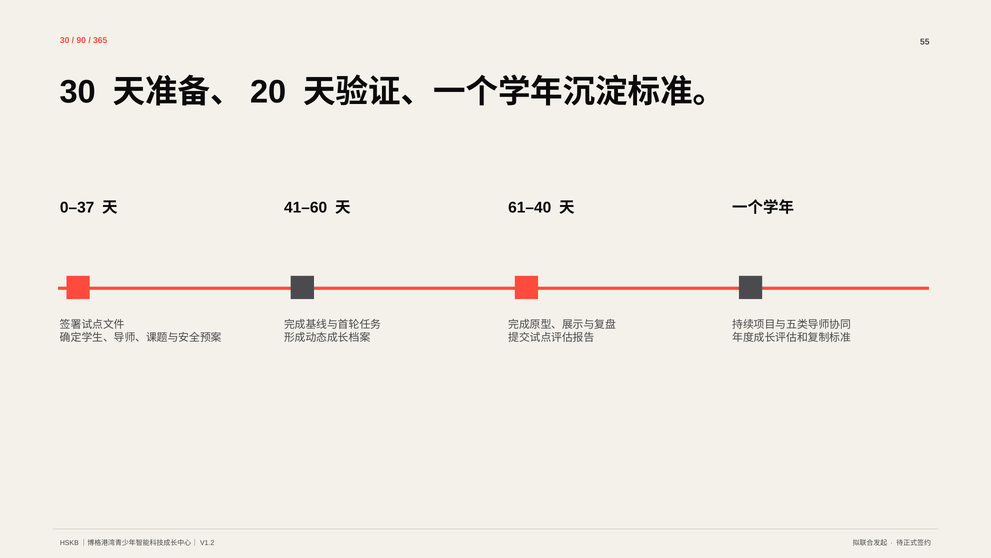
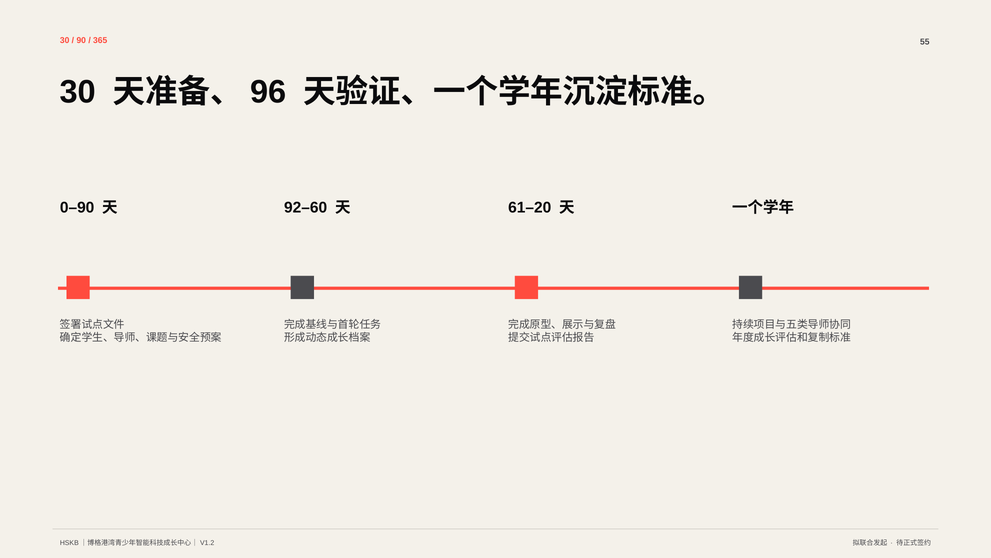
20: 20 -> 96
0–37: 0–37 -> 0–90
41–60: 41–60 -> 92–60
61–40: 61–40 -> 61–20
